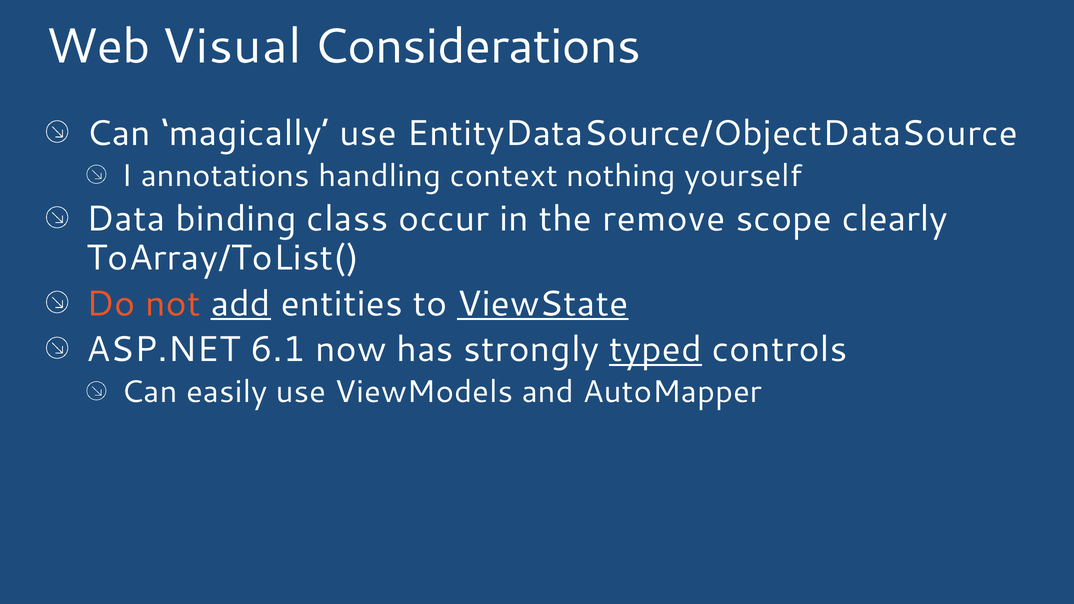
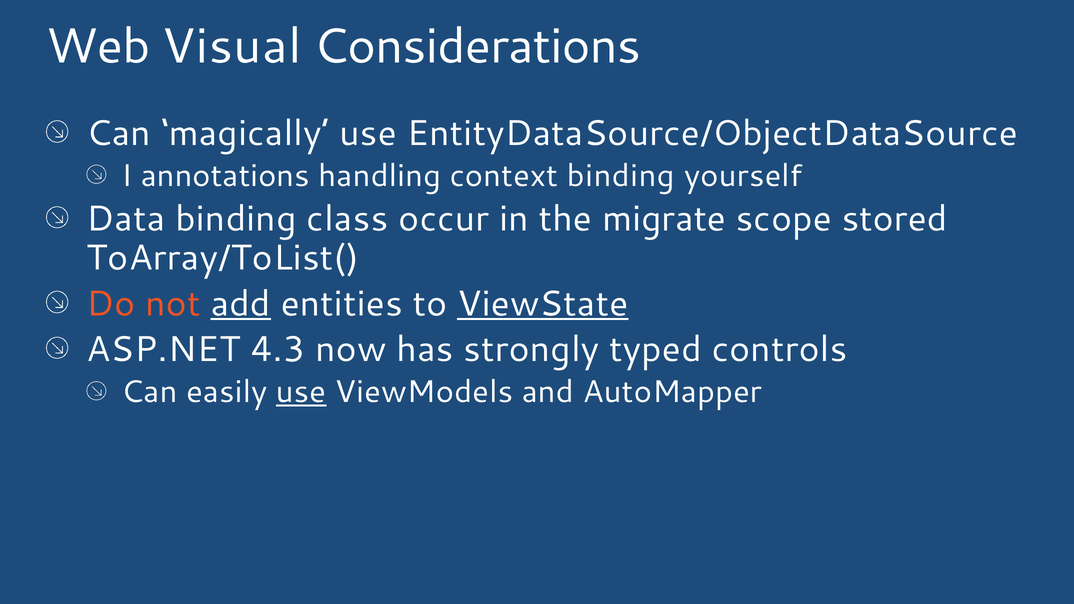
context nothing: nothing -> binding
remove: remove -> migrate
clearly: clearly -> stored
6.1: 6.1 -> 4.3
typed underline: present -> none
use at (301, 392) underline: none -> present
